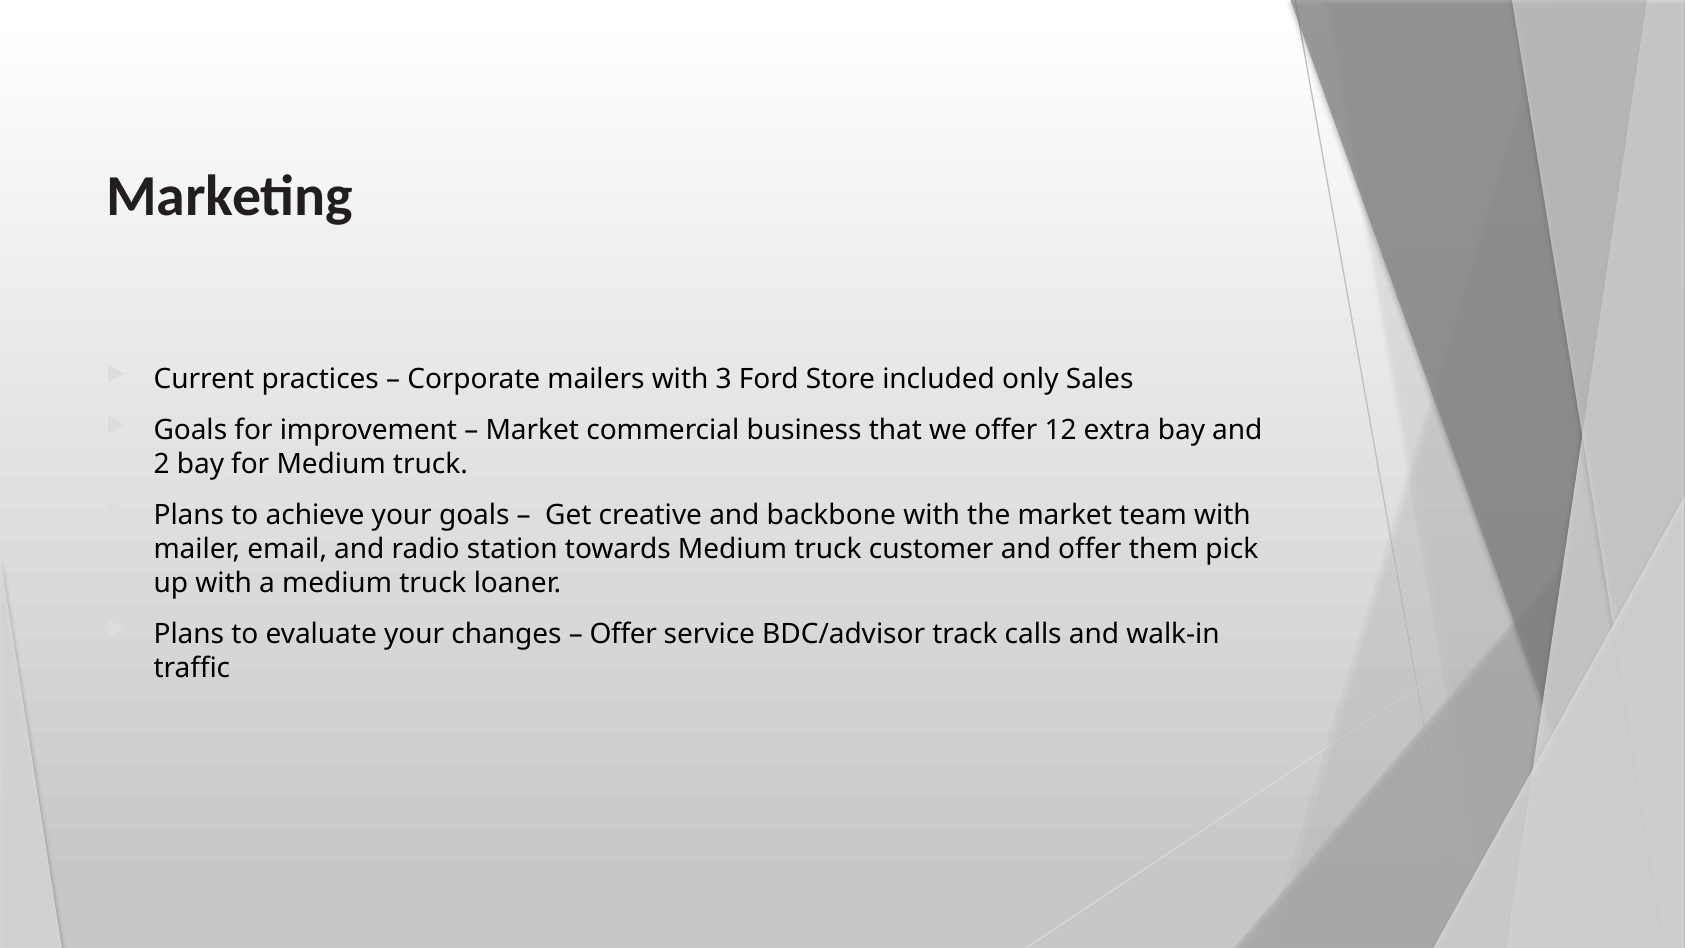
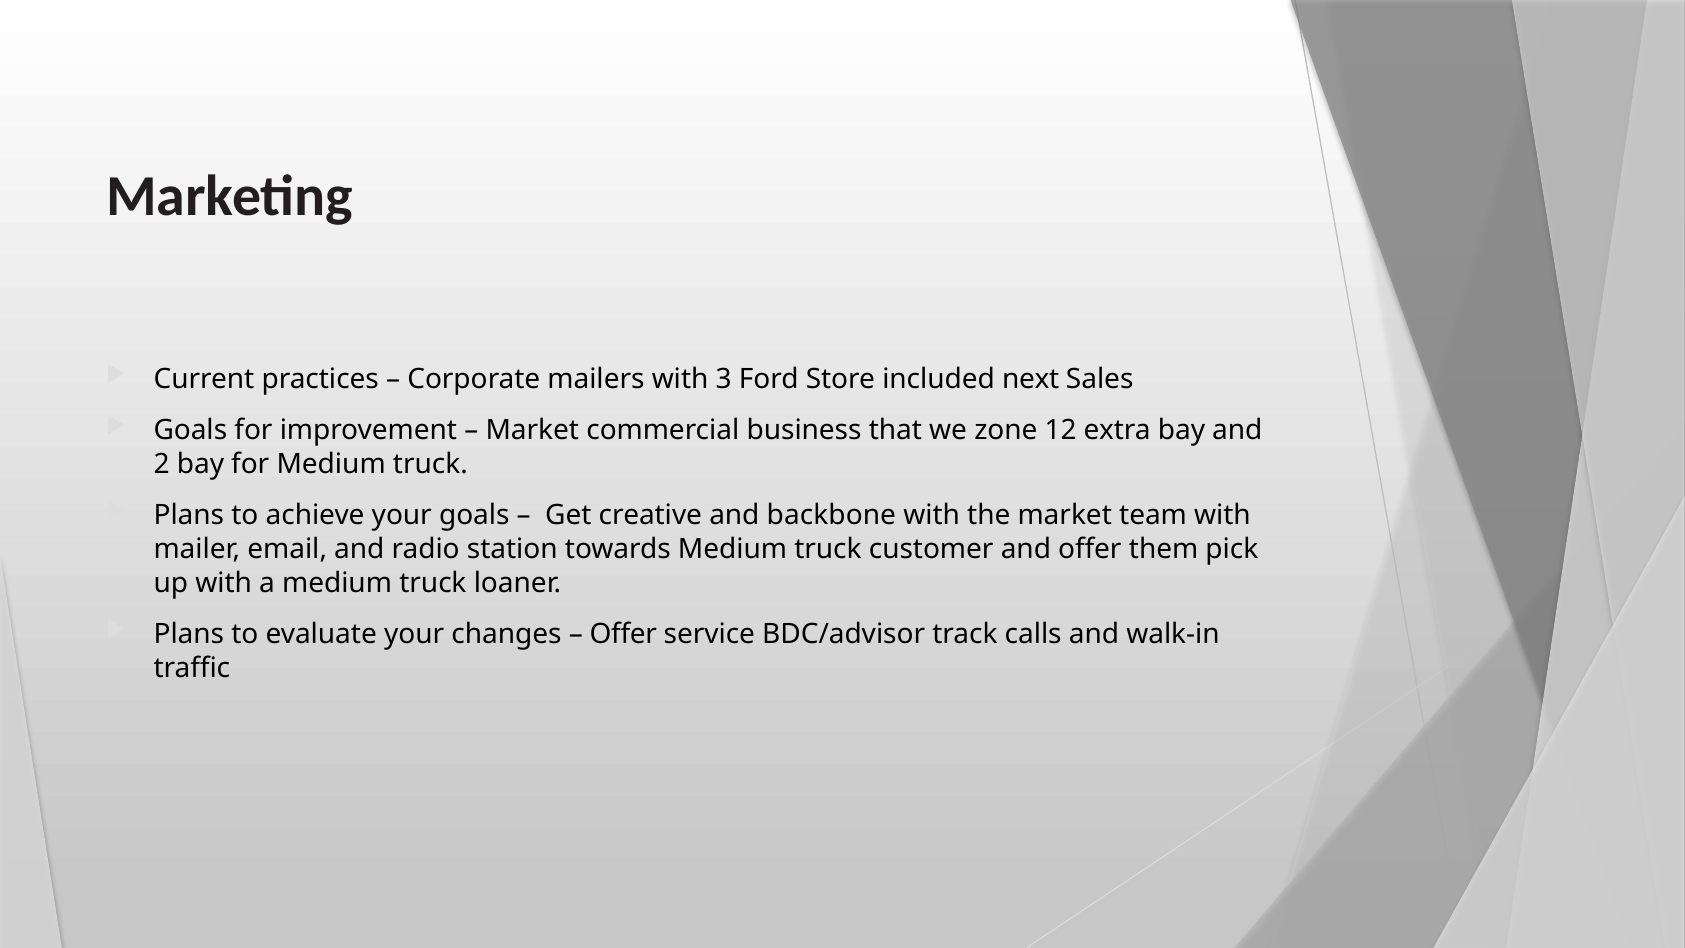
only: only -> next
we offer: offer -> zone
